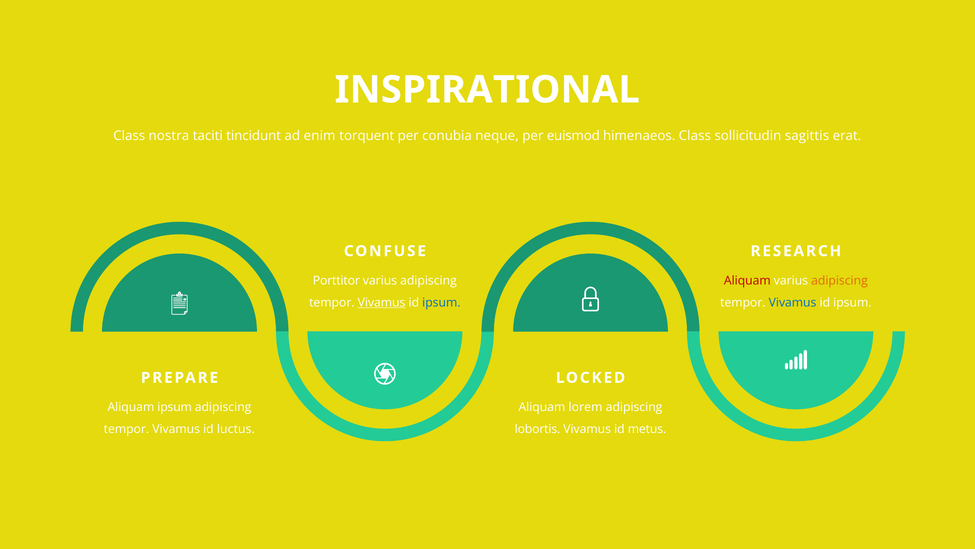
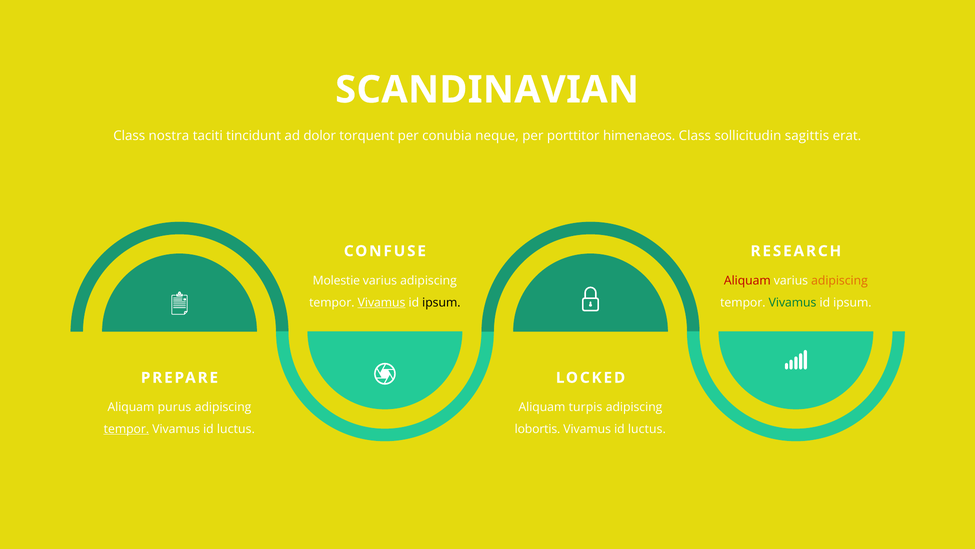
INSPIRATIONAL: INSPIRATIONAL -> SCANDINAVIAN
enim: enim -> dolor
euismod: euismod -> porttitor
Porttitor: Porttitor -> Molestie
ipsum at (441, 302) colour: blue -> black
Vivamus at (793, 302) colour: blue -> green
Aliquam ipsum: ipsum -> purus
lorem: lorem -> turpis
tempor at (126, 429) underline: none -> present
metus at (647, 429): metus -> luctus
